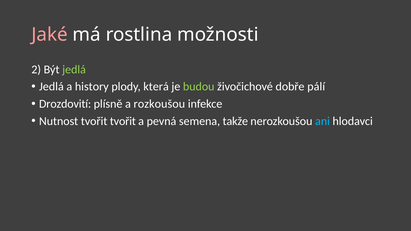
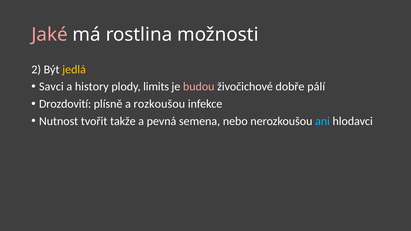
jedlá at (74, 69) colour: light green -> yellow
Jedlá at (51, 87): Jedlá -> Savci
která: která -> limits
budou colour: light green -> pink
tvořit tvořit: tvořit -> takže
takže: takže -> nebo
